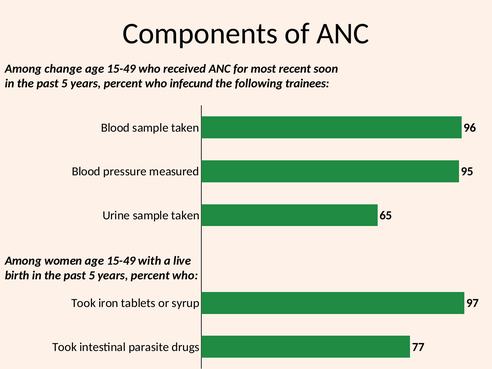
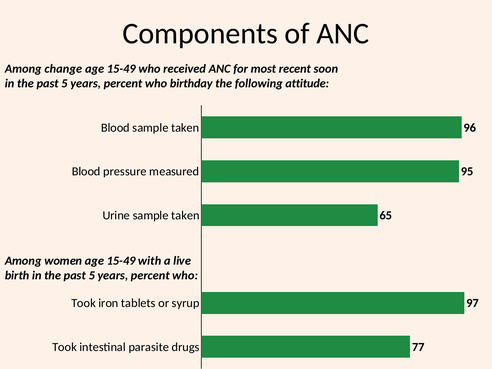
infecund: infecund -> birthday
trainees: trainees -> attitude
